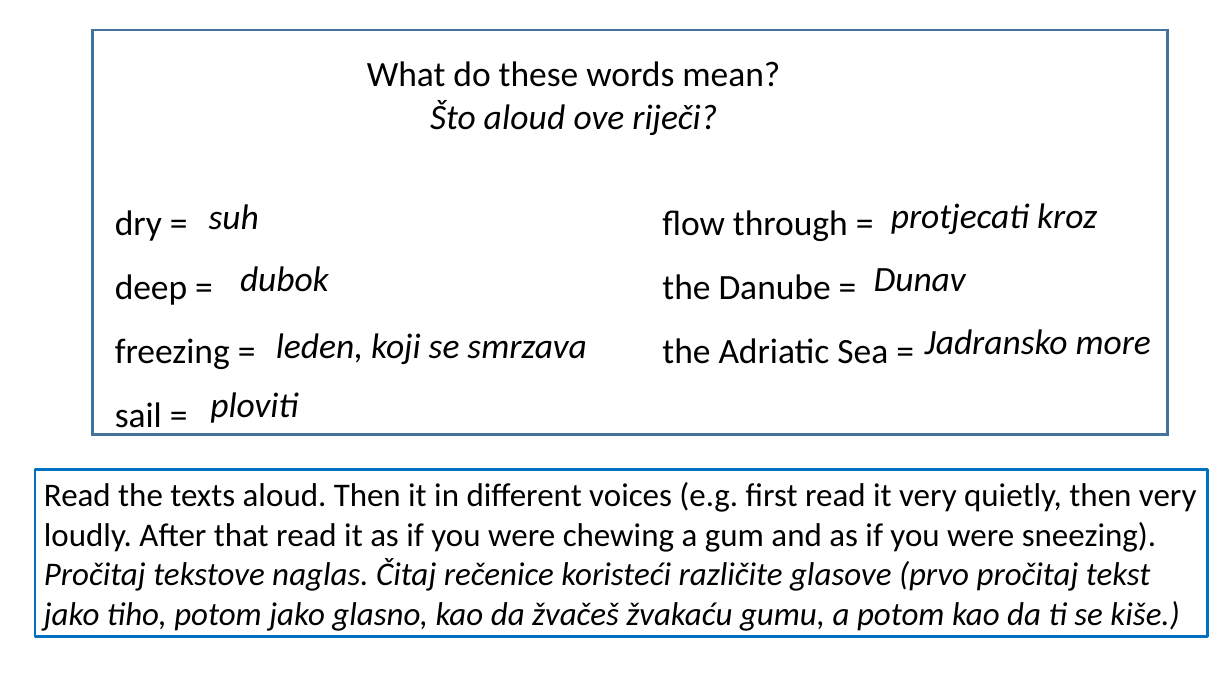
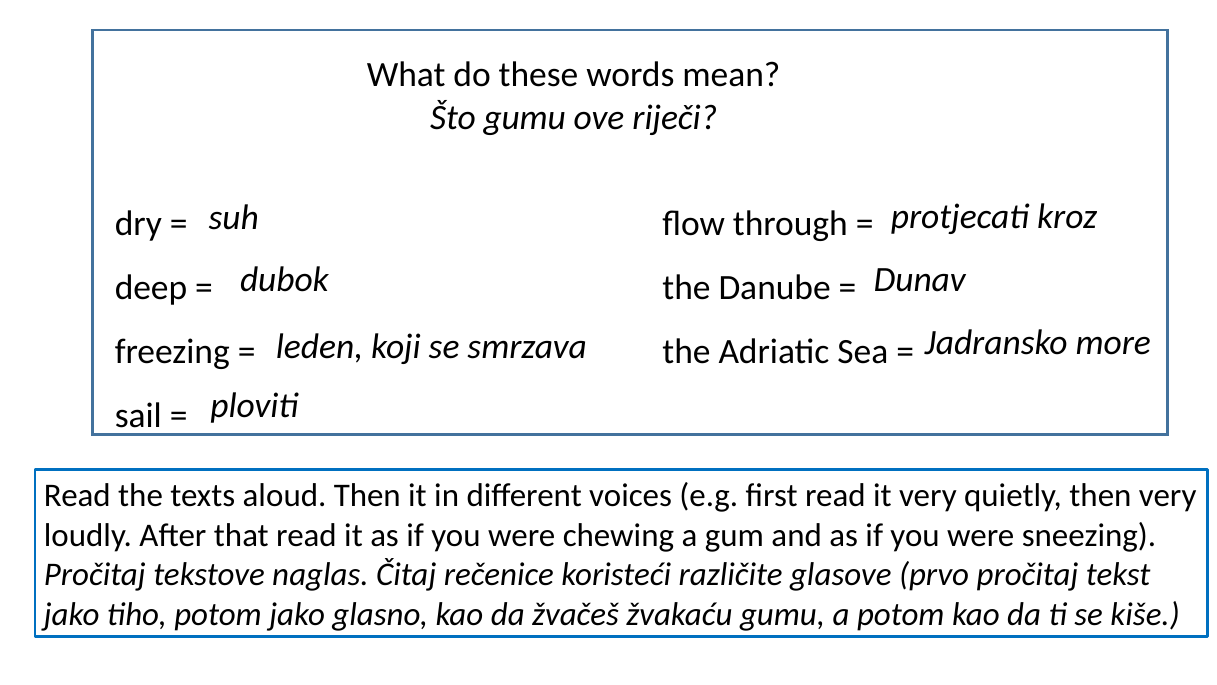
Što aloud: aloud -> gumu
